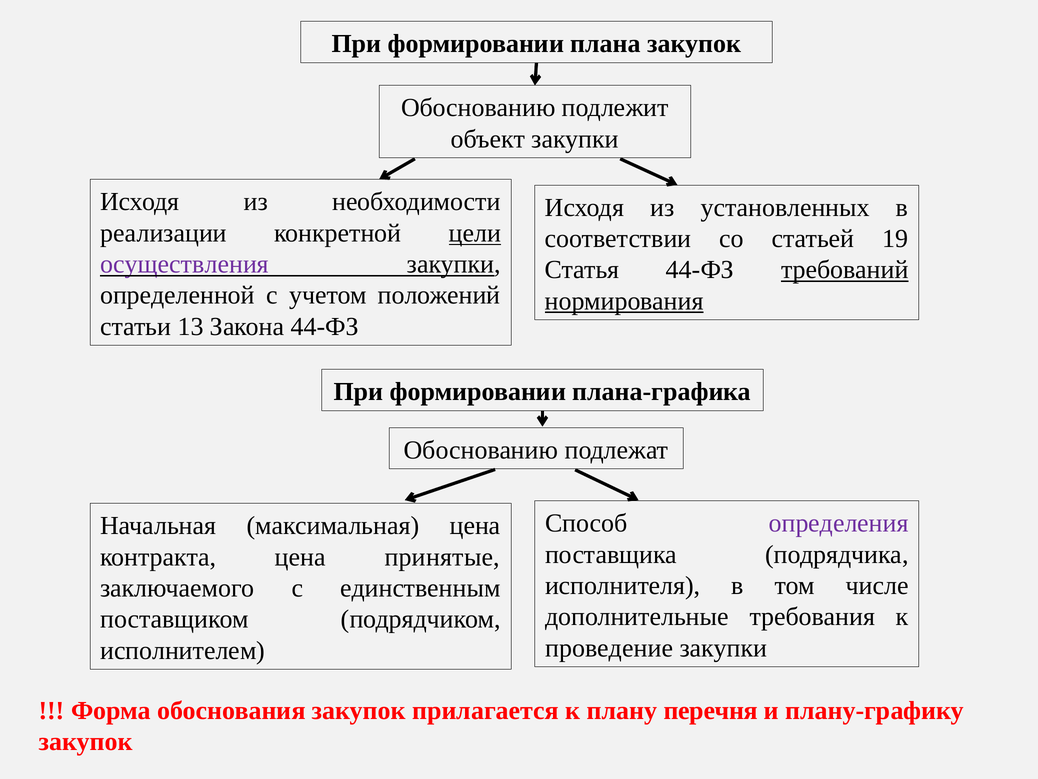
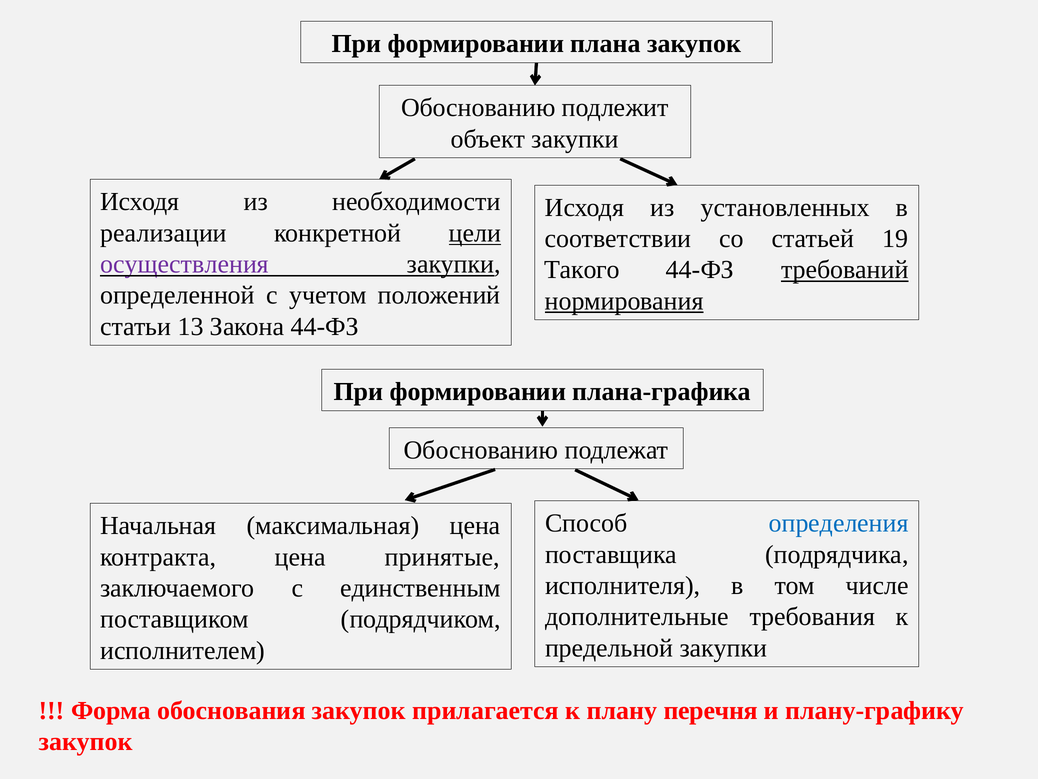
Статья: Статья -> Такого
определения colour: purple -> blue
проведение: проведение -> предельной
